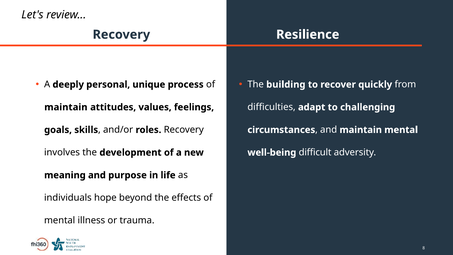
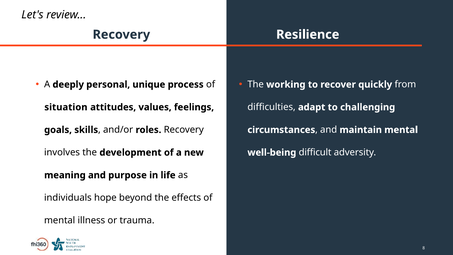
building: building -> working
maintain at (66, 107): maintain -> situation
